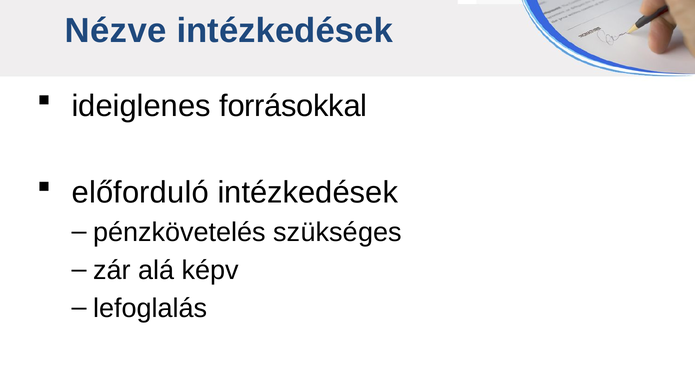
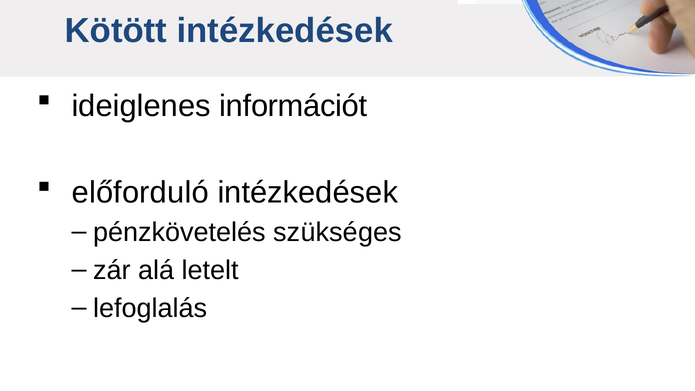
Nézve: Nézve -> Kötött
forrásokkal: forrásokkal -> információt
képv: képv -> letelt
